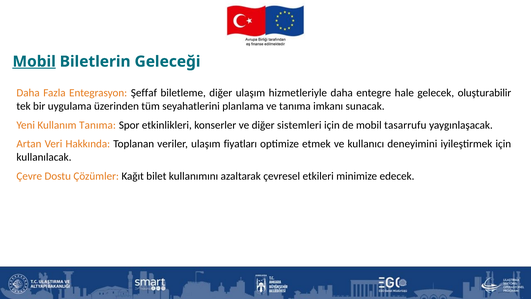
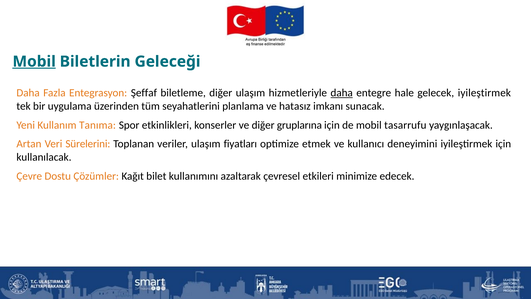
daha at (342, 93) underline: none -> present
gelecek oluşturabilir: oluşturabilir -> iyileştirmek
ve tanıma: tanıma -> hatasız
sistemleri: sistemleri -> gruplarına
Hakkında: Hakkında -> Sürelerini
